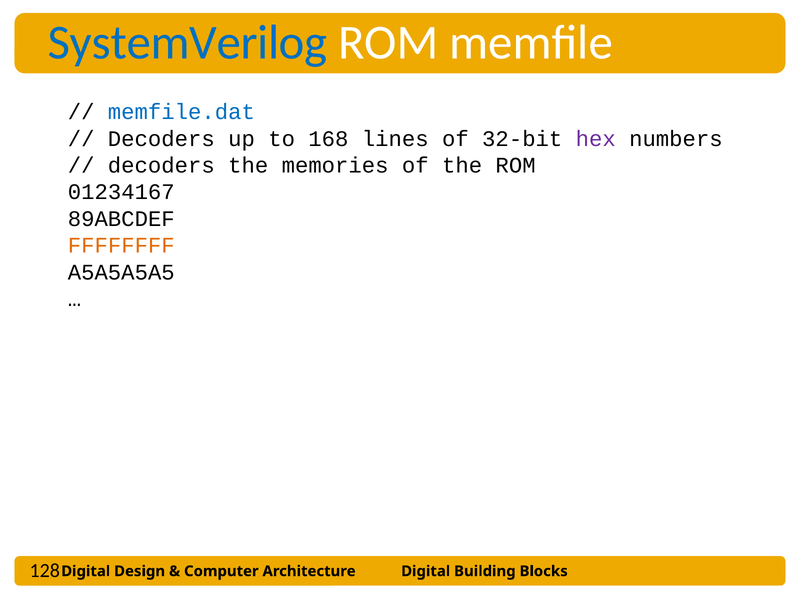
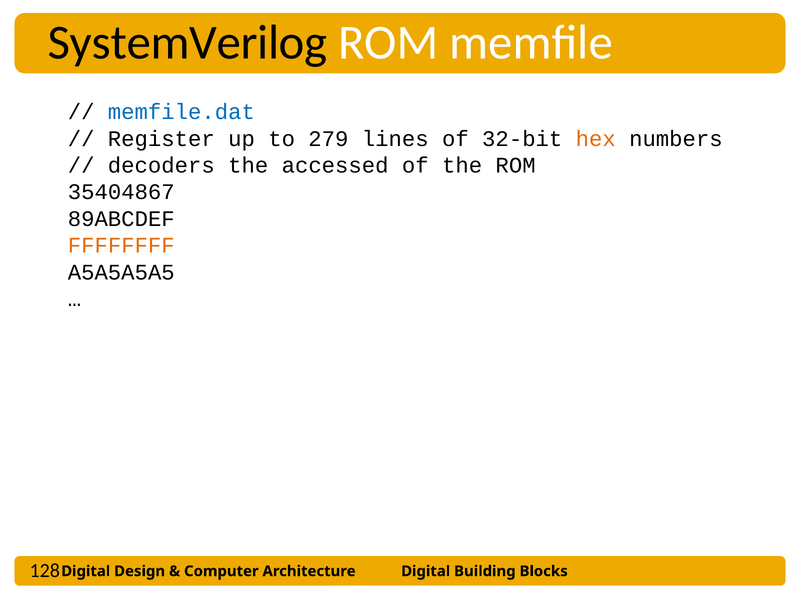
SystemVerilog colour: blue -> black
Decoders at (161, 139): Decoders -> Register
168: 168 -> 279
hex colour: purple -> orange
memories: memories -> accessed
01234167: 01234167 -> 35404867
